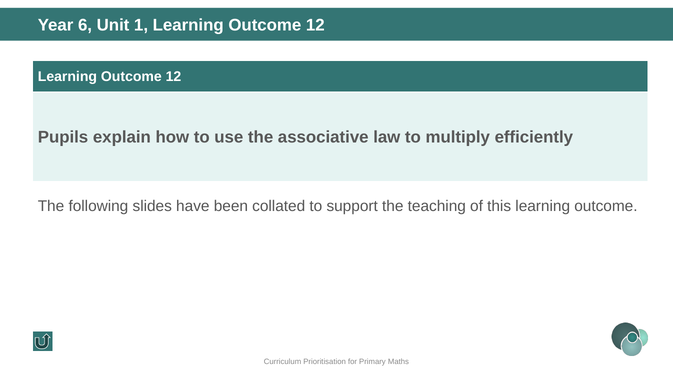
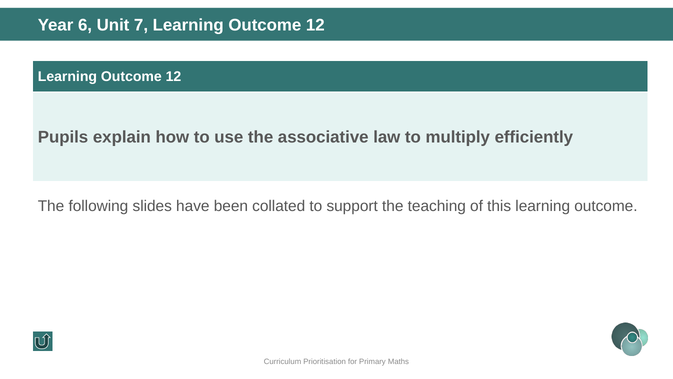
1: 1 -> 7
